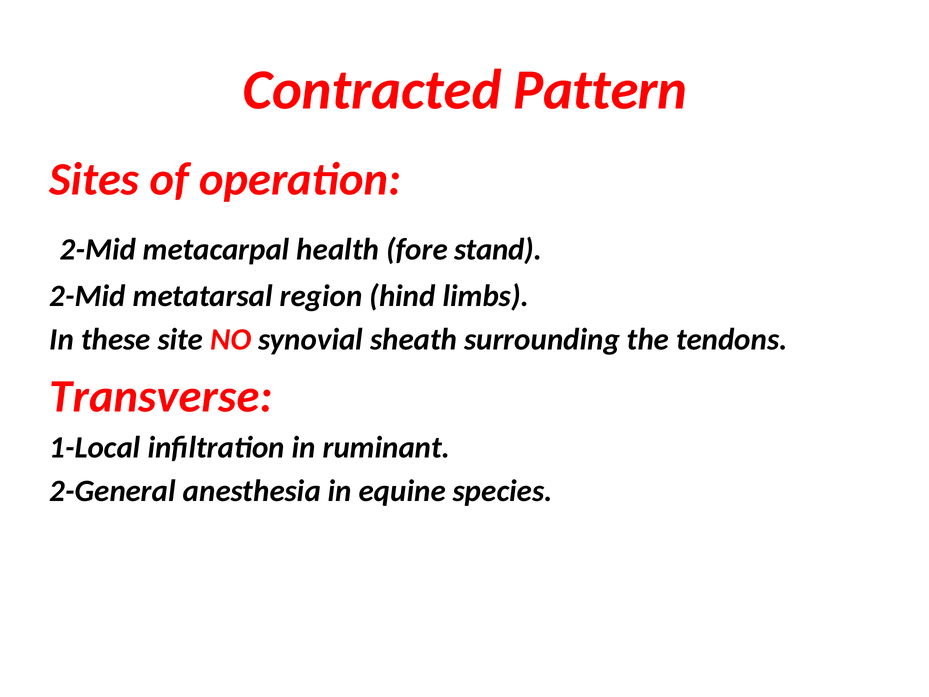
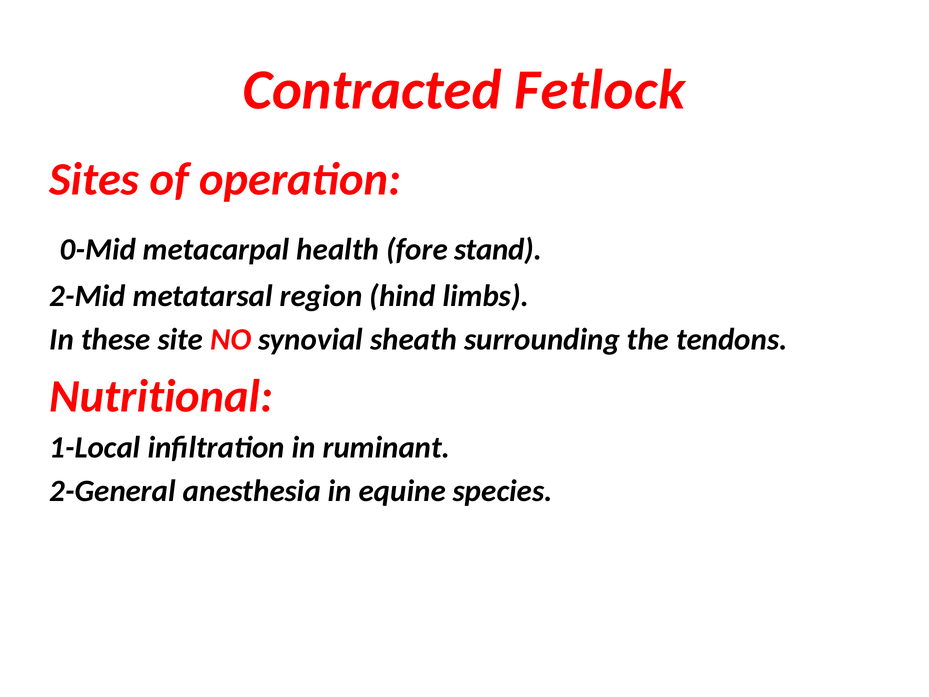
Pattern: Pattern -> Fetlock
2-Mid at (98, 249): 2-Mid -> 0-Mid
Transverse: Transverse -> Nutritional
